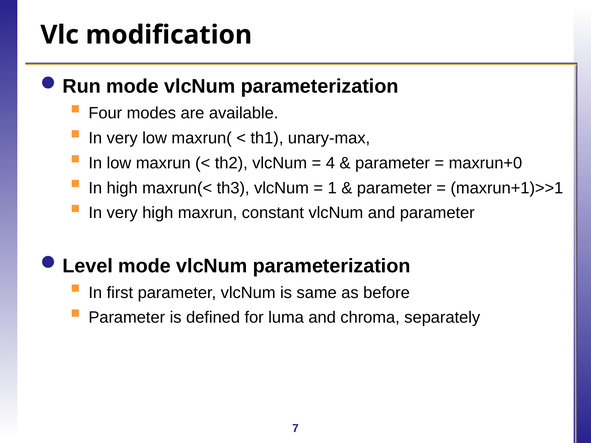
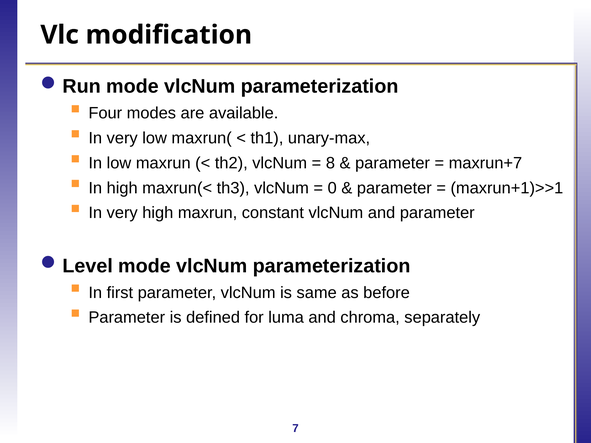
4: 4 -> 8
maxrun+0: maxrun+0 -> maxrun+7
1: 1 -> 0
